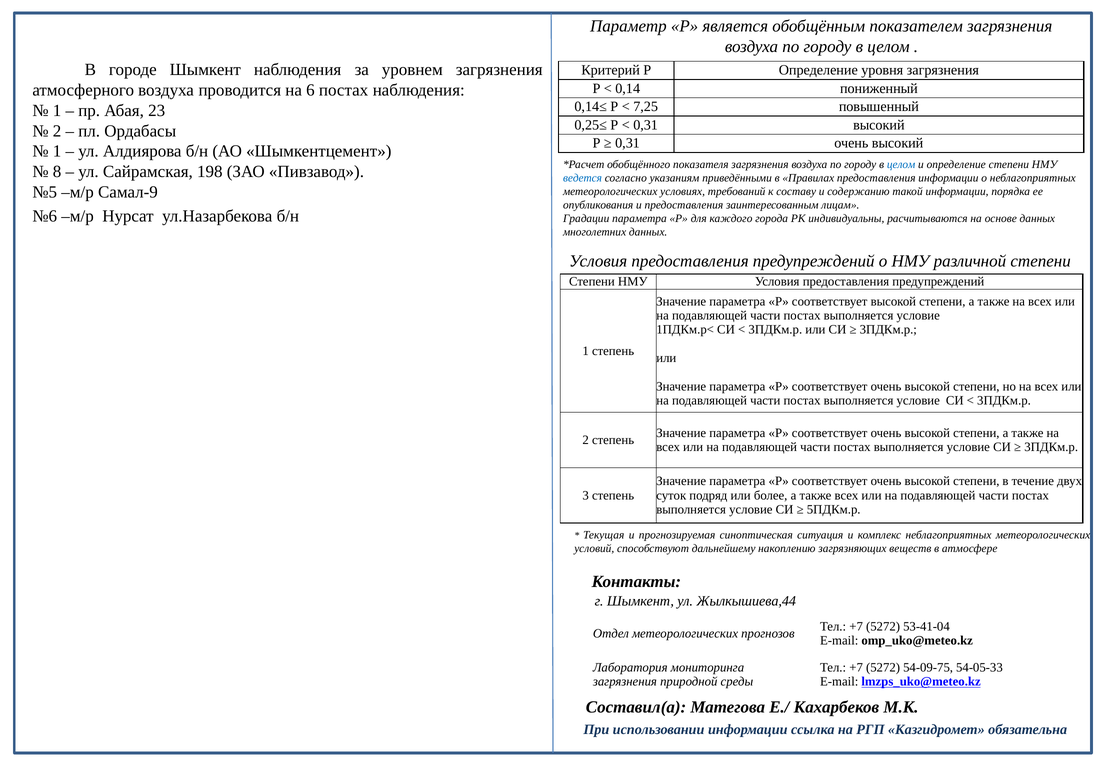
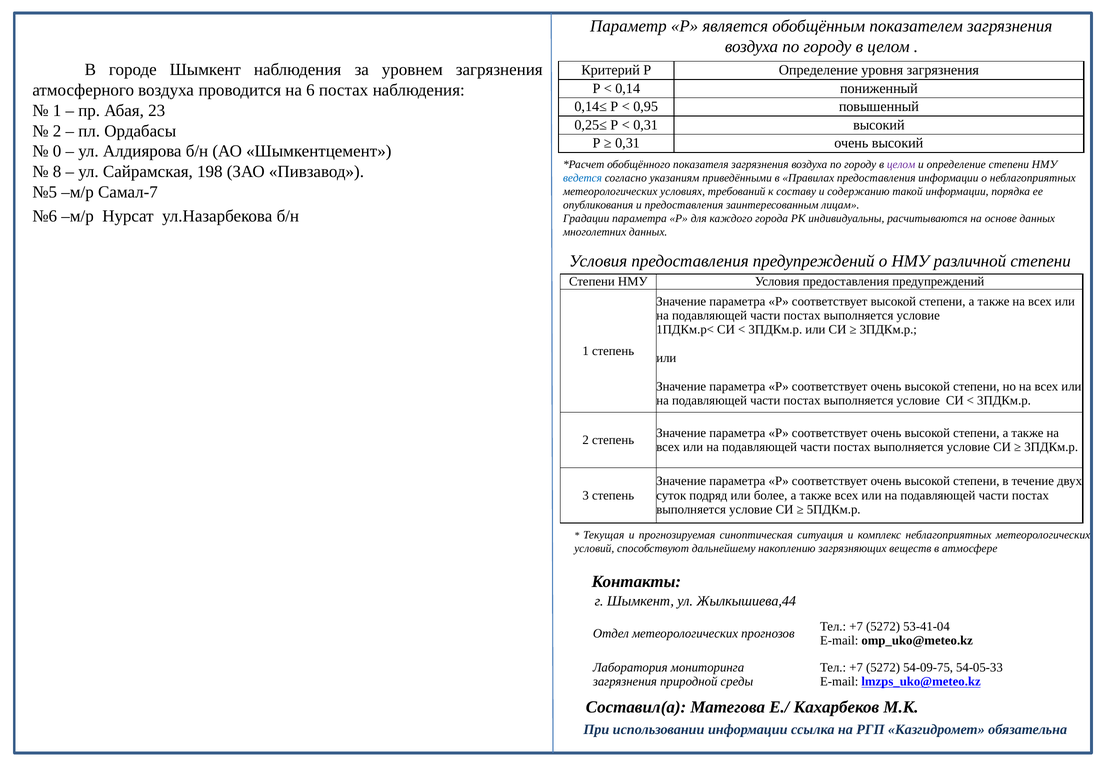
7,25: 7,25 -> 0,95
1 at (57, 151): 1 -> 0
целом at (901, 164) colour: blue -> purple
Самал-9: Самал-9 -> Самал-7
